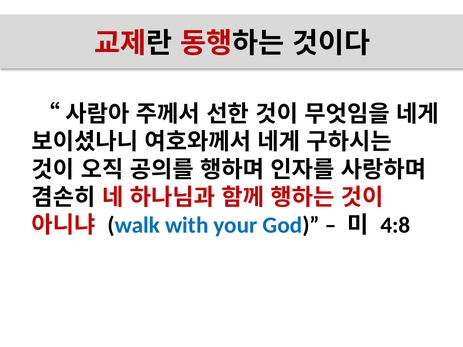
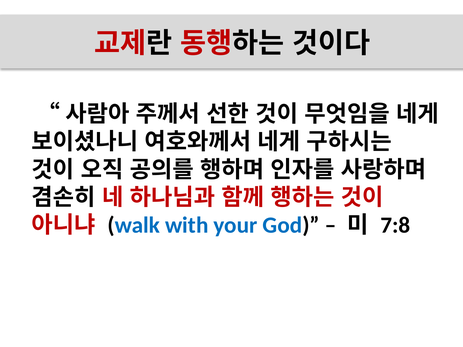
4:8: 4:8 -> 7:8
